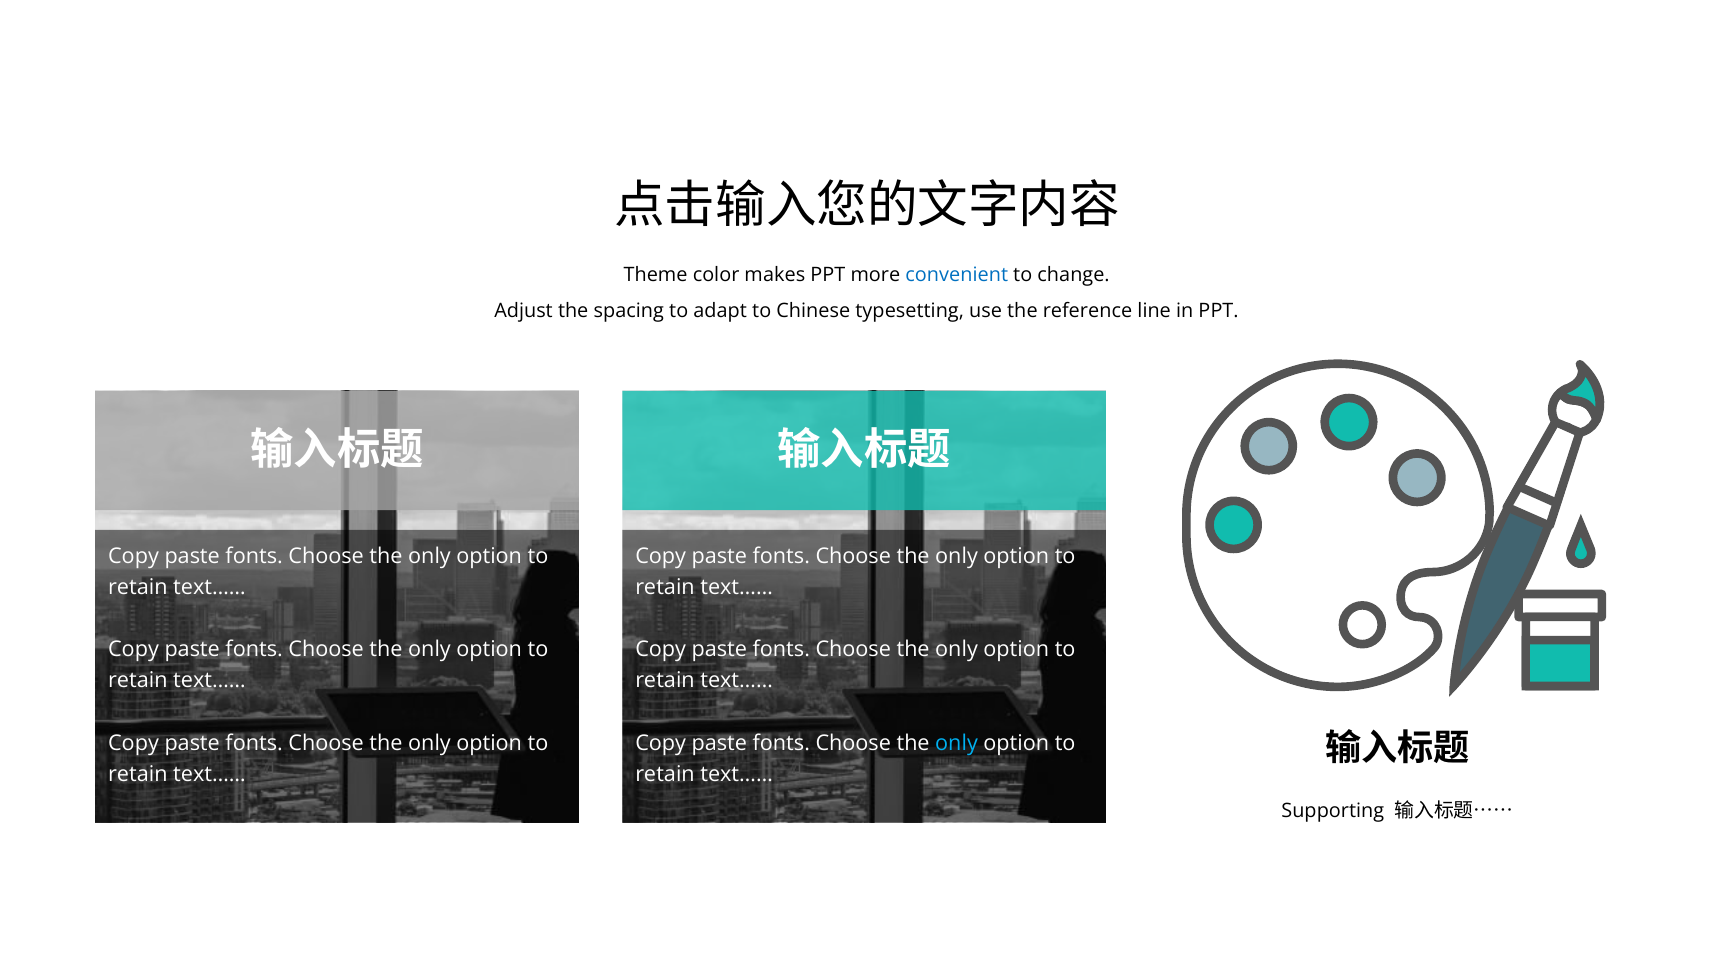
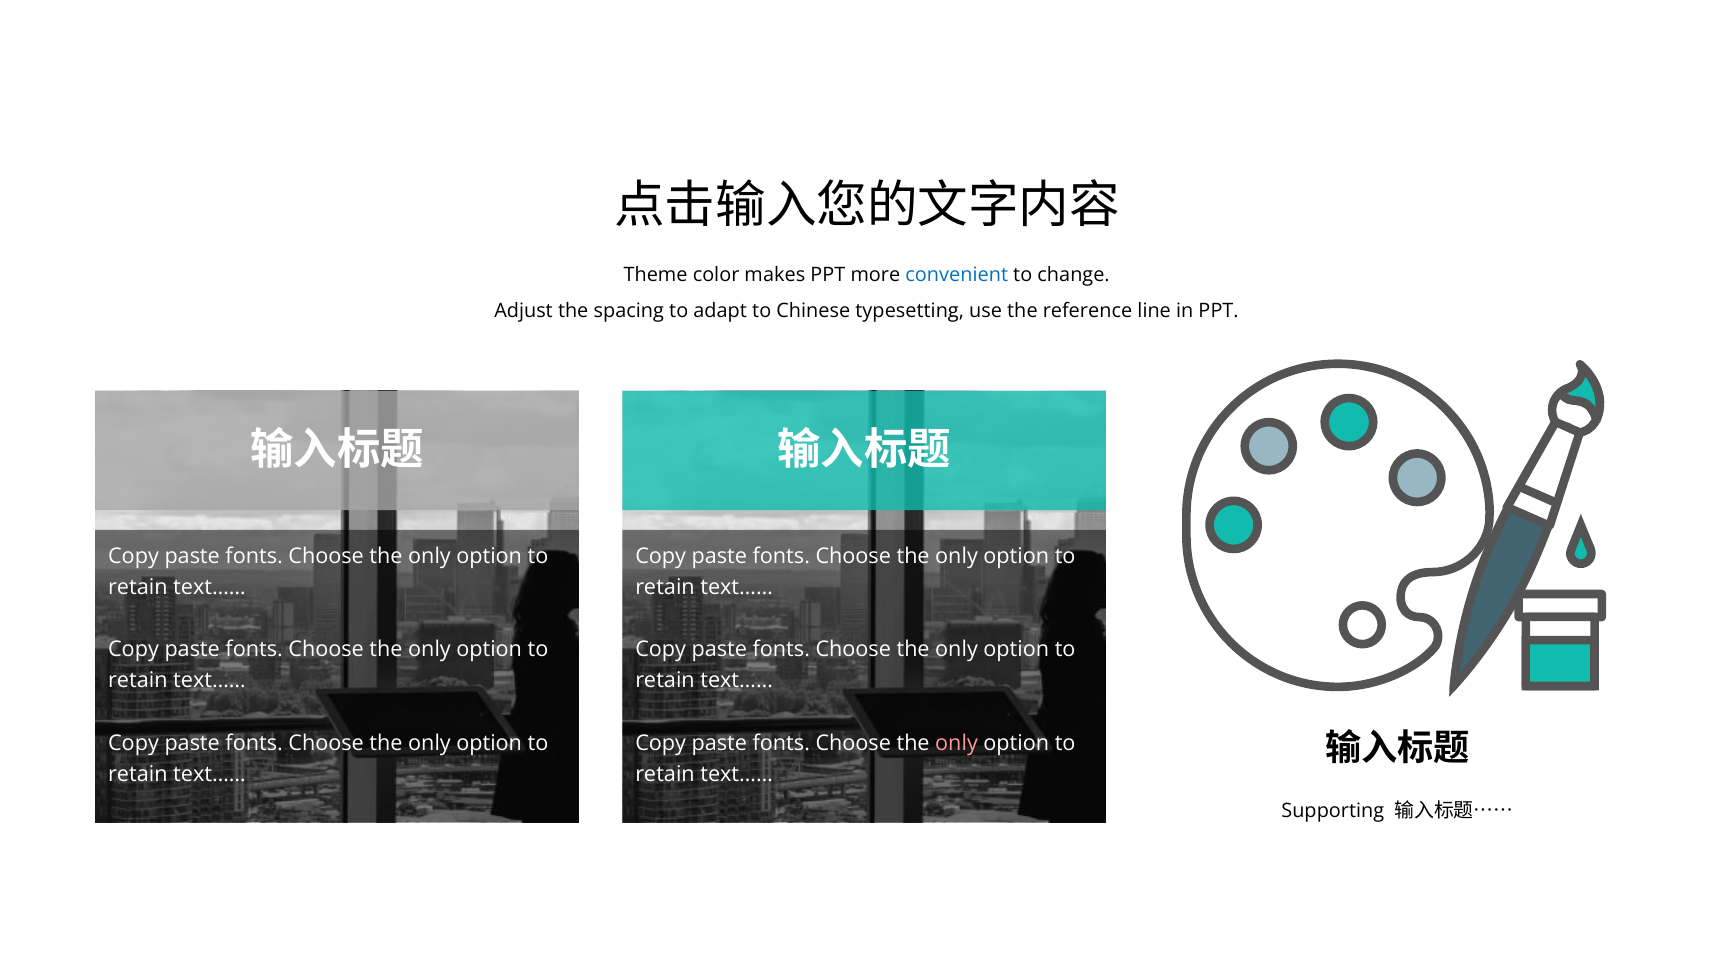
only at (957, 743) colour: light blue -> pink
